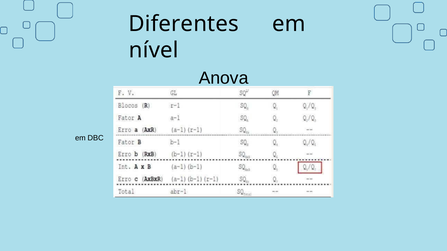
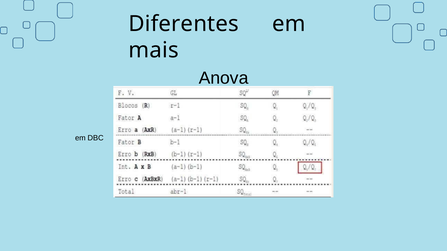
nível: nível -> mais
